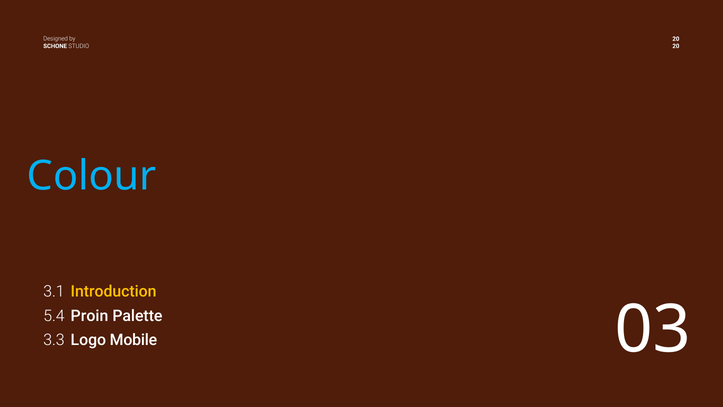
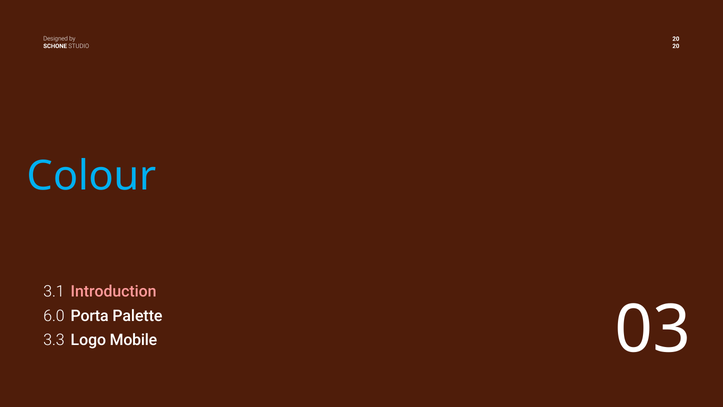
Introduction colour: yellow -> pink
5.4: 5.4 -> 6.0
Proin: Proin -> Porta
